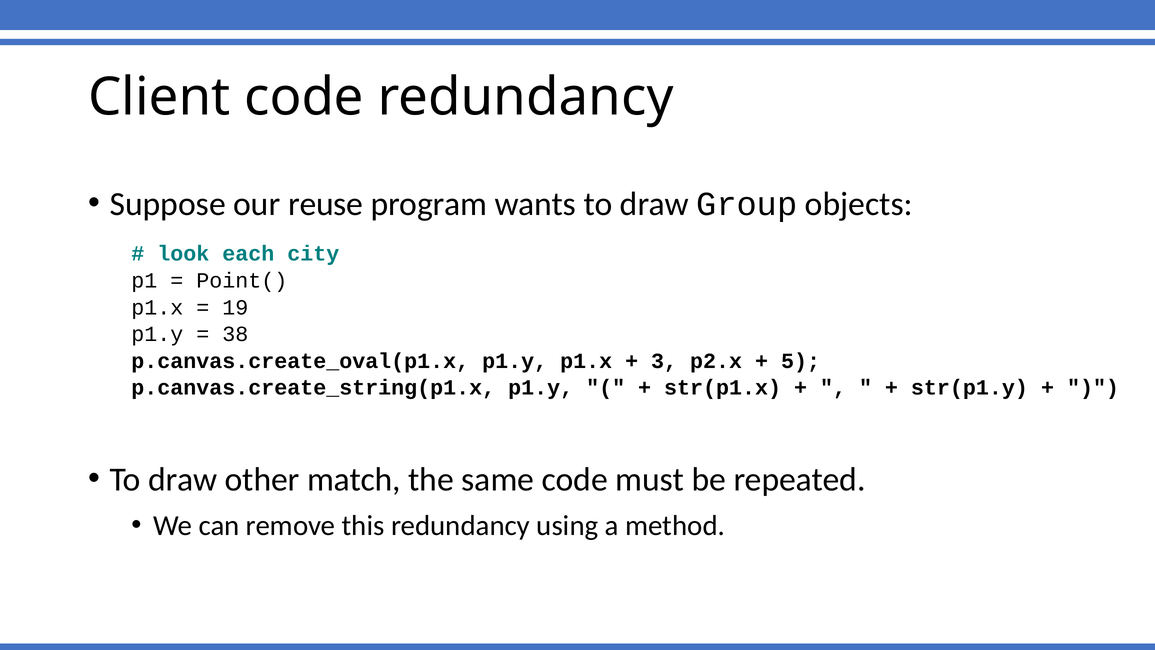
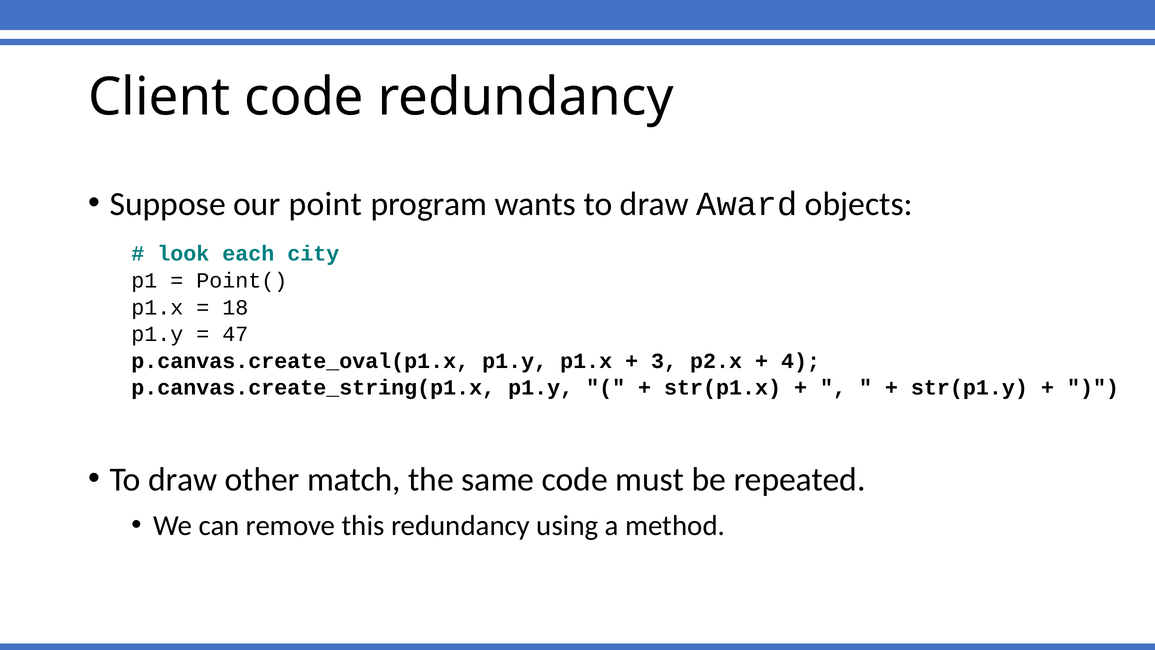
reuse: reuse -> point
Group: Group -> Award
19: 19 -> 18
38: 38 -> 47
5: 5 -> 4
